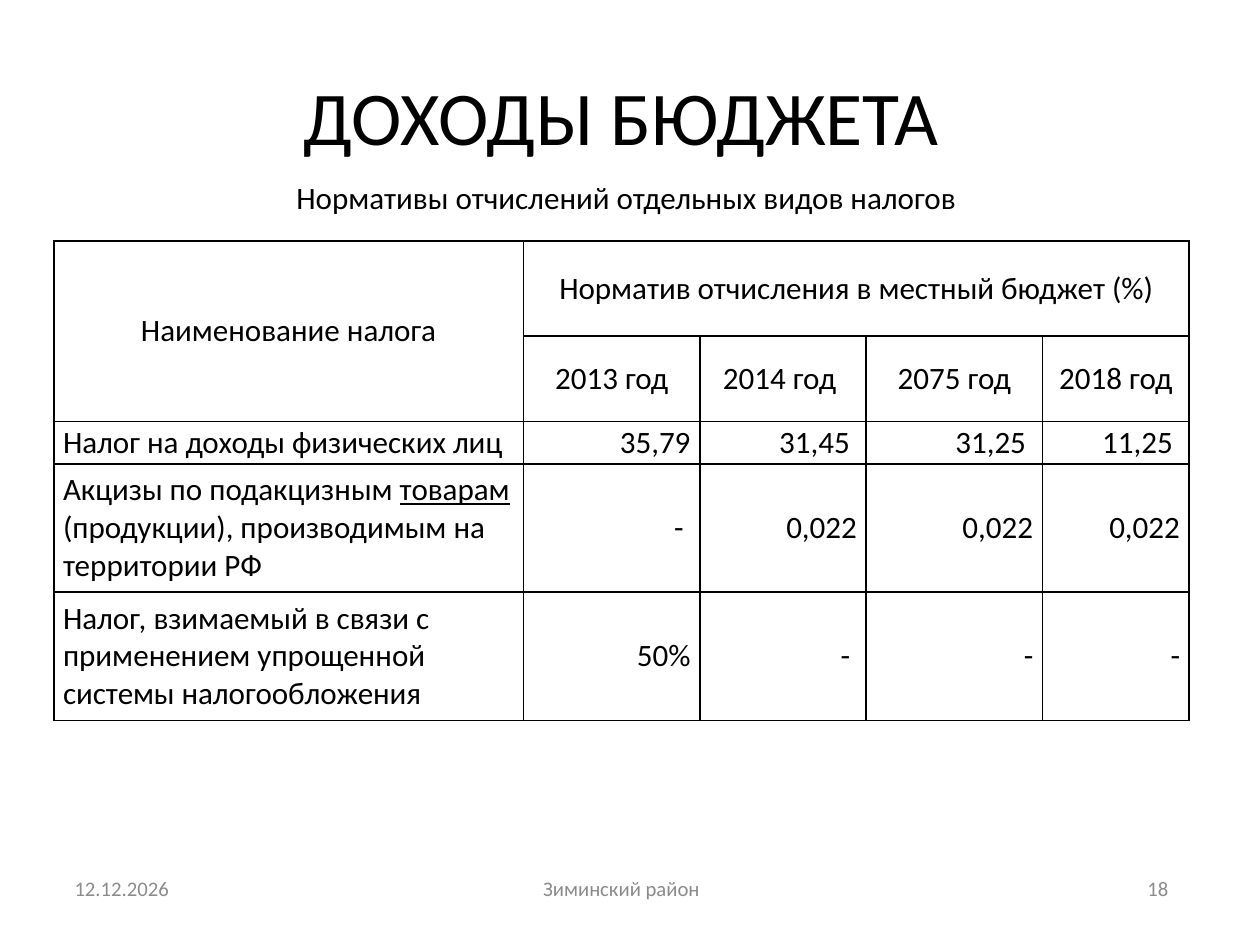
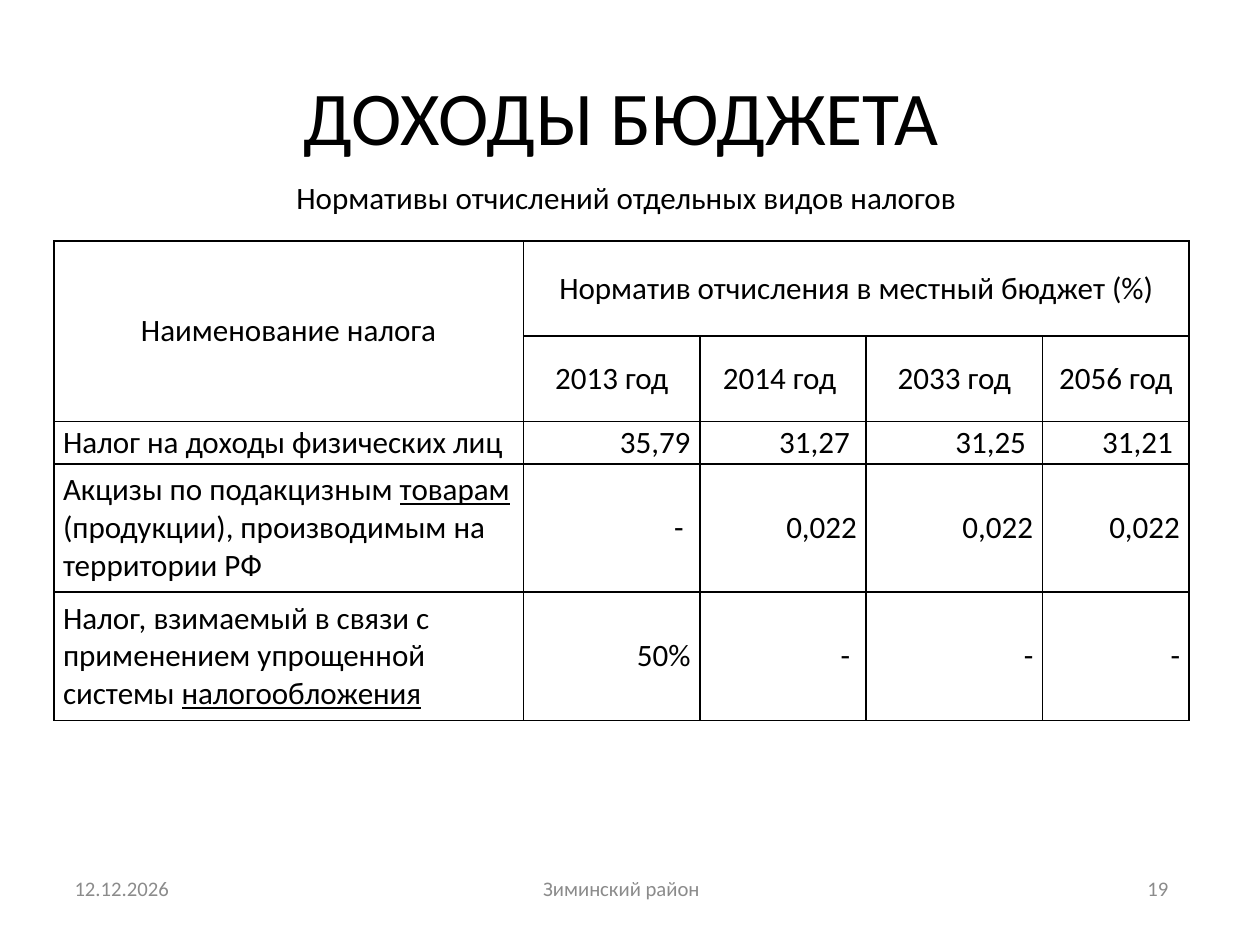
2075: 2075 -> 2033
2018: 2018 -> 2056
31,45: 31,45 -> 31,27
11,25: 11,25 -> 31,21
налогообложения underline: none -> present
18: 18 -> 19
